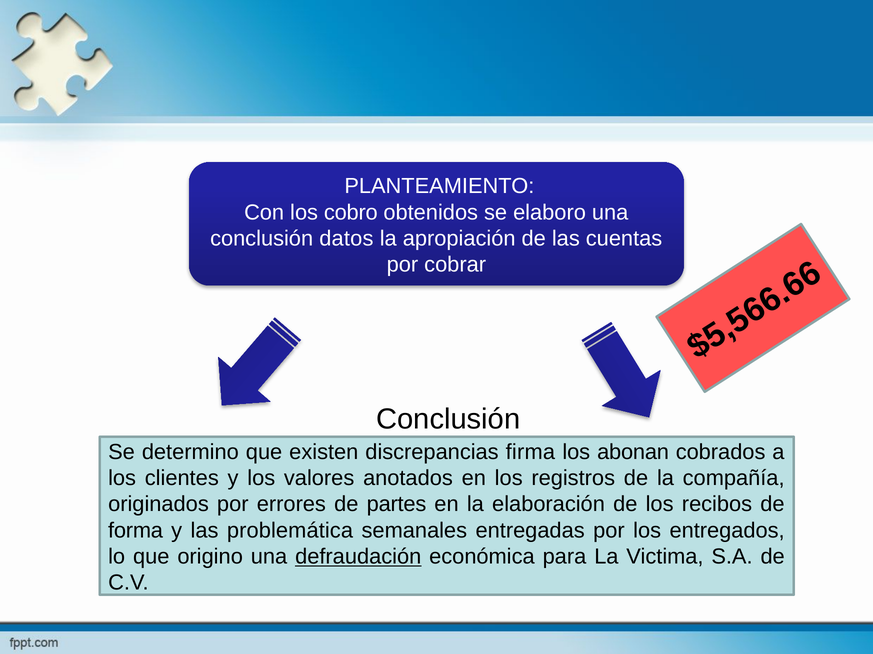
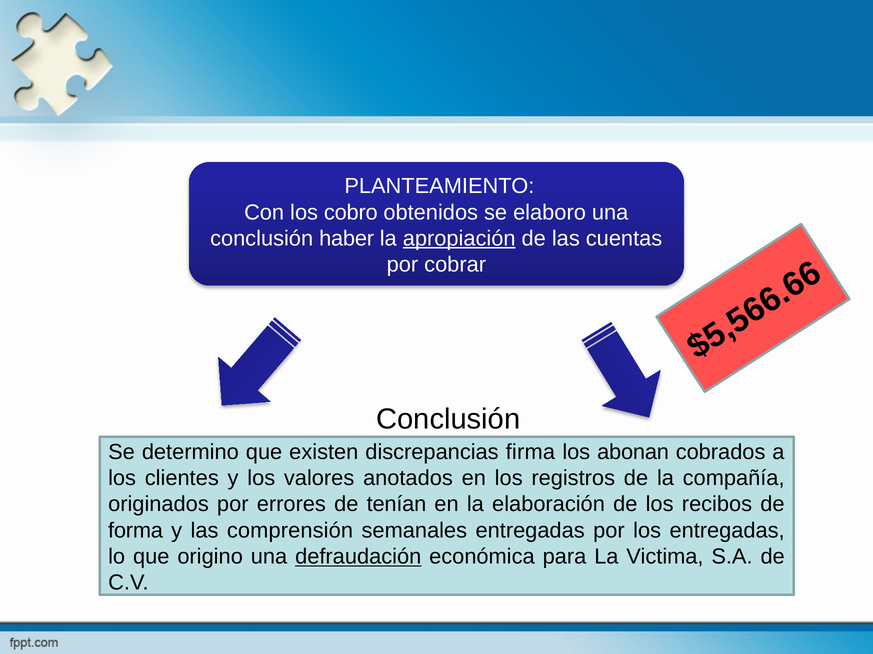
datos: datos -> haber
apropiación underline: none -> present
partes: partes -> tenían
problemática: problemática -> comprensión
los entregados: entregados -> entregadas
